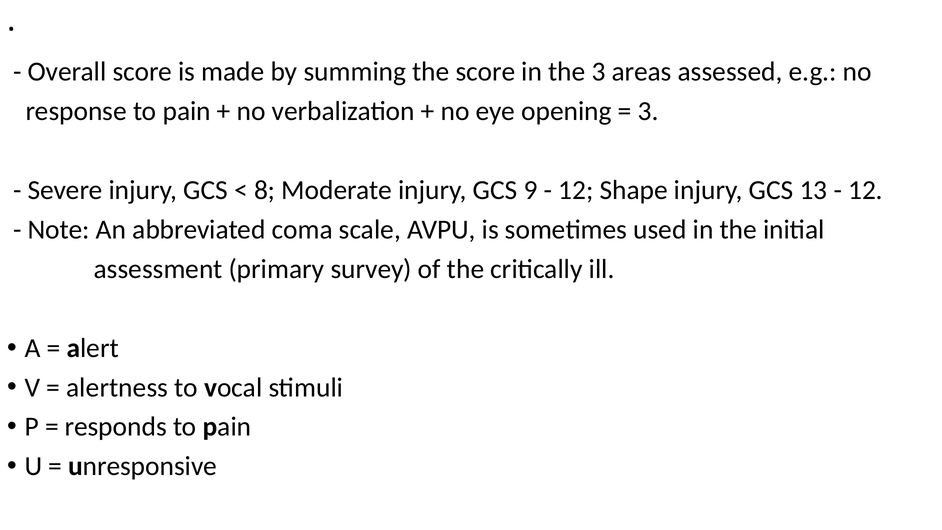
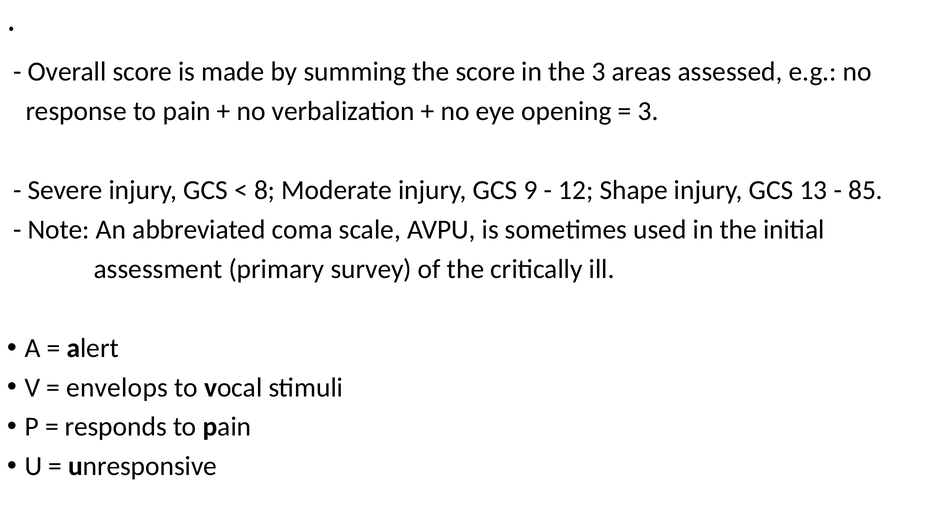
12 at (865, 190): 12 -> 85
alertness: alertness -> envelops
